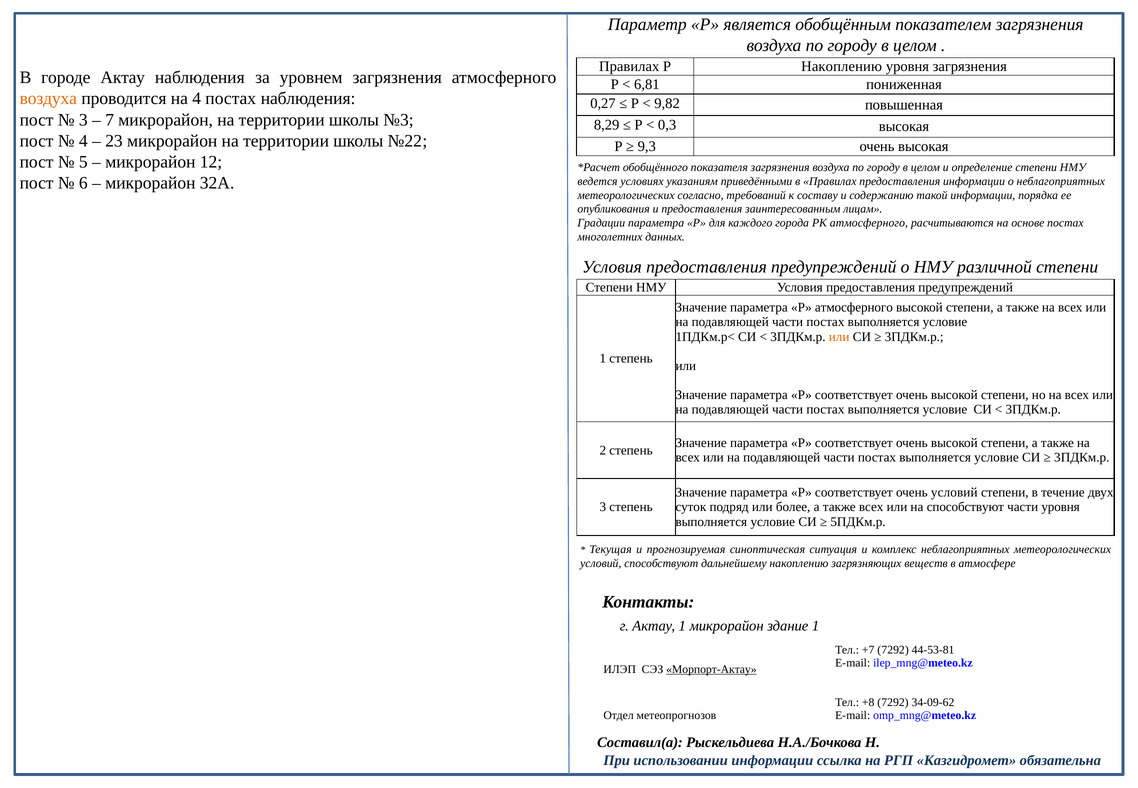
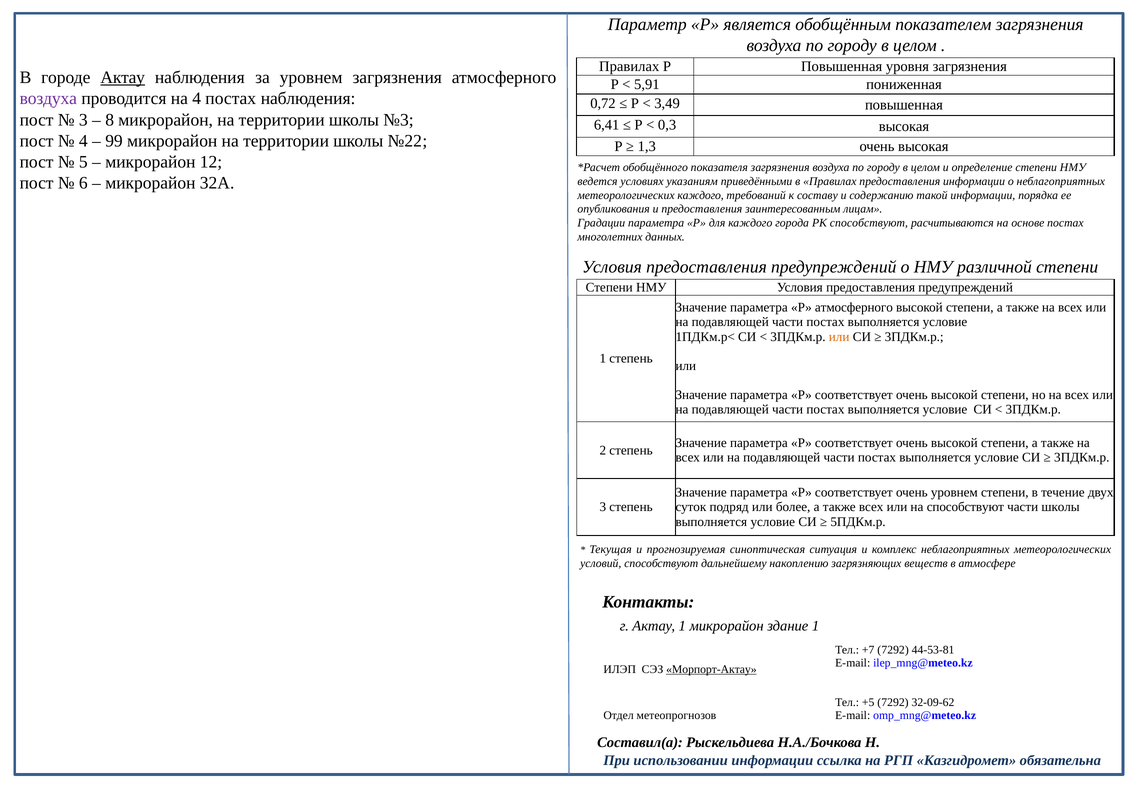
Р Накоплению: Накоплению -> Повышенная
Актау at (123, 78) underline: none -> present
6,81: 6,81 -> 5,91
воздуха at (48, 99) colour: orange -> purple
0,27: 0,27 -> 0,72
9,82: 9,82 -> 3,49
7: 7 -> 8
8,29: 8,29 -> 6,41
23: 23 -> 99
9,3: 9,3 -> 1,3
метеорологических согласно: согласно -> каждого
РК атмосферного: атмосферного -> способствуют
очень условий: условий -> уровнем
части уровня: уровня -> школы
+8: +8 -> +5
34-09-62: 34-09-62 -> 32-09-62
